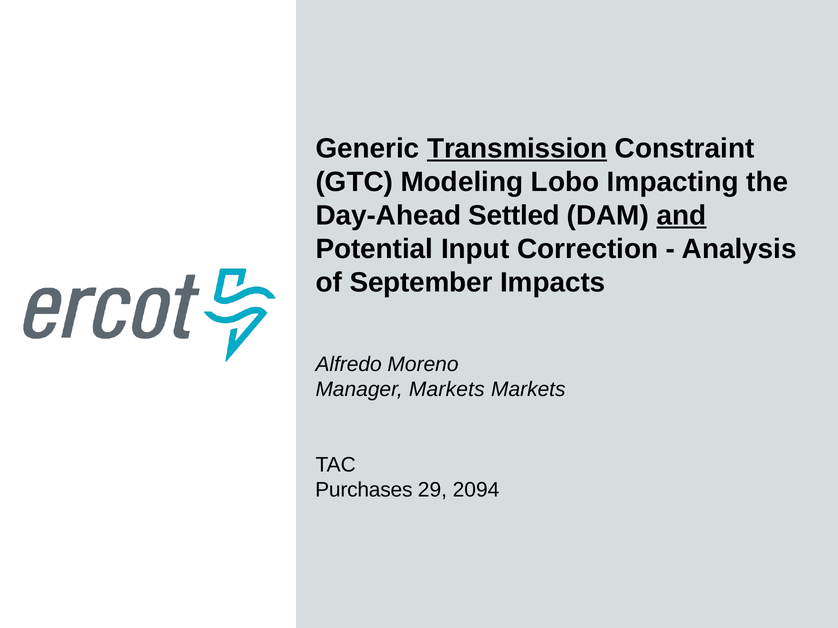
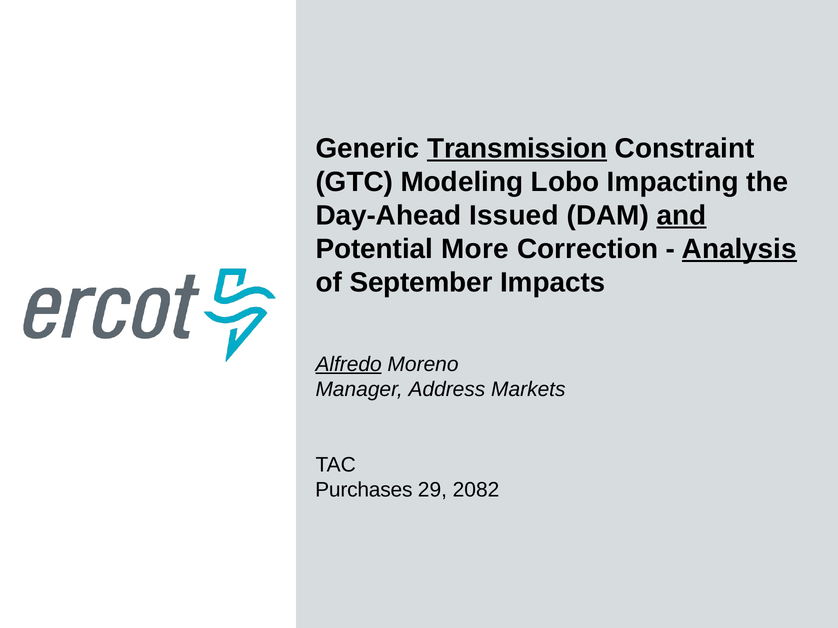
Settled: Settled -> Issued
Input: Input -> More
Analysis underline: none -> present
Alfredo underline: none -> present
Manager Markets: Markets -> Address
2094: 2094 -> 2082
